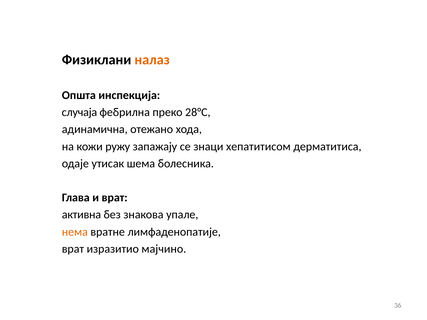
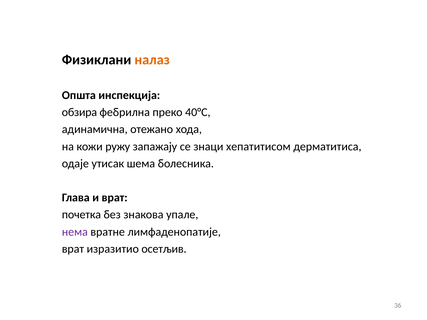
случаја: случаја -> обзира
28°С: 28°С -> 40°С
активна: активна -> почетка
нема colour: orange -> purple
мајчино: мајчино -> осетљив
